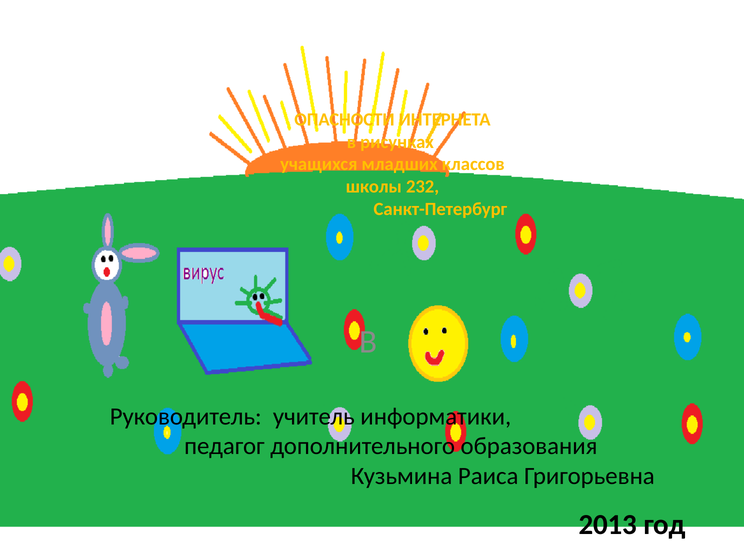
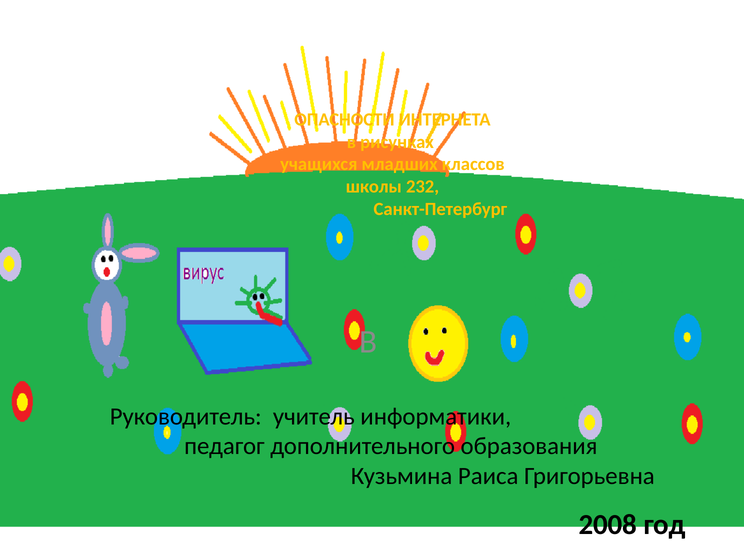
2013: 2013 -> 2008
